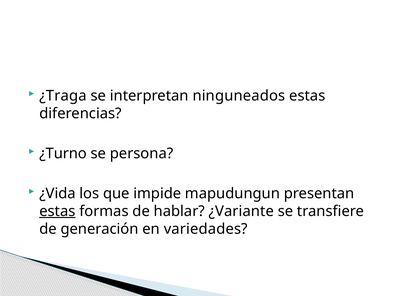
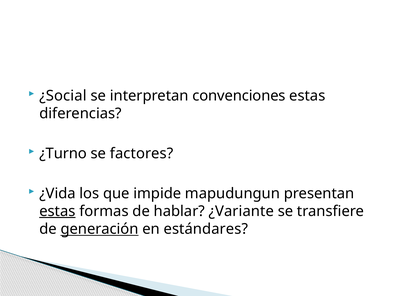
¿Traga: ¿Traga -> ¿Social
ninguneados: ninguneados -> convenciones
persona: persona -> factores
generación underline: none -> present
variedades: variedades -> estándares
